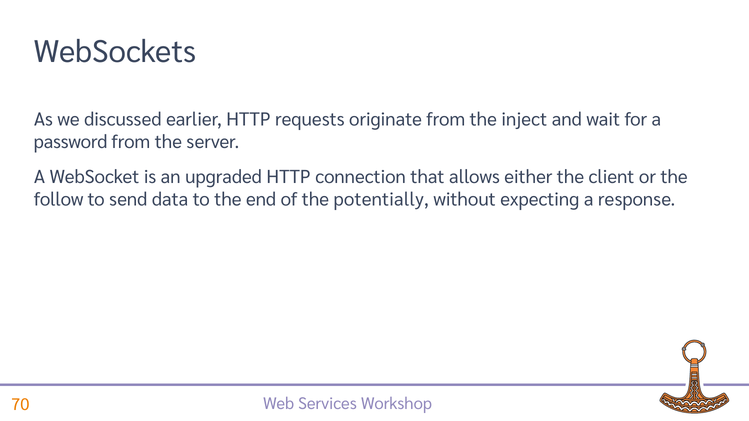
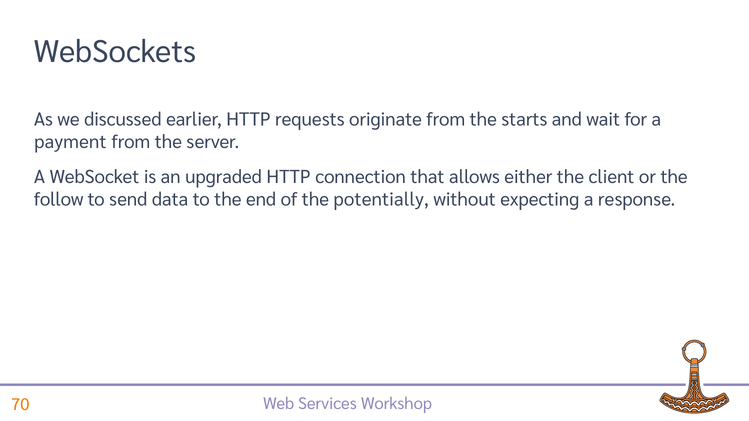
inject: inject -> starts
password: password -> payment
